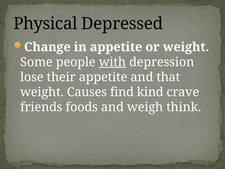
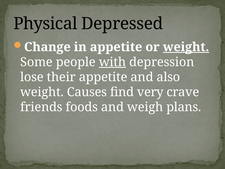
weight at (186, 47) underline: none -> present
that: that -> also
kind: kind -> very
think: think -> plans
